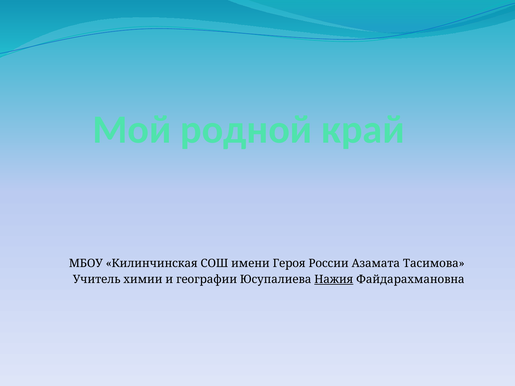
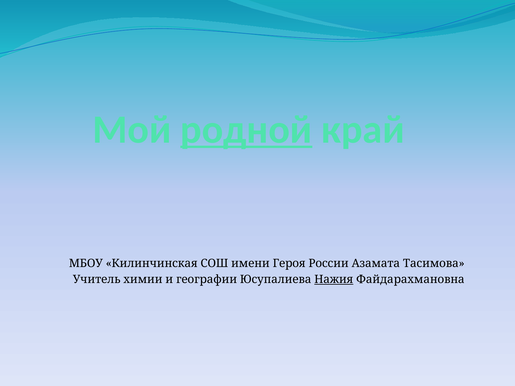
родной underline: none -> present
